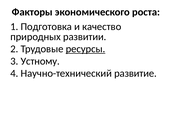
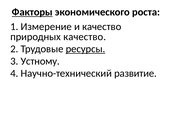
Факторы underline: none -> present
Подготовка: Подготовка -> Измерение
природных развитии: развитии -> качество
